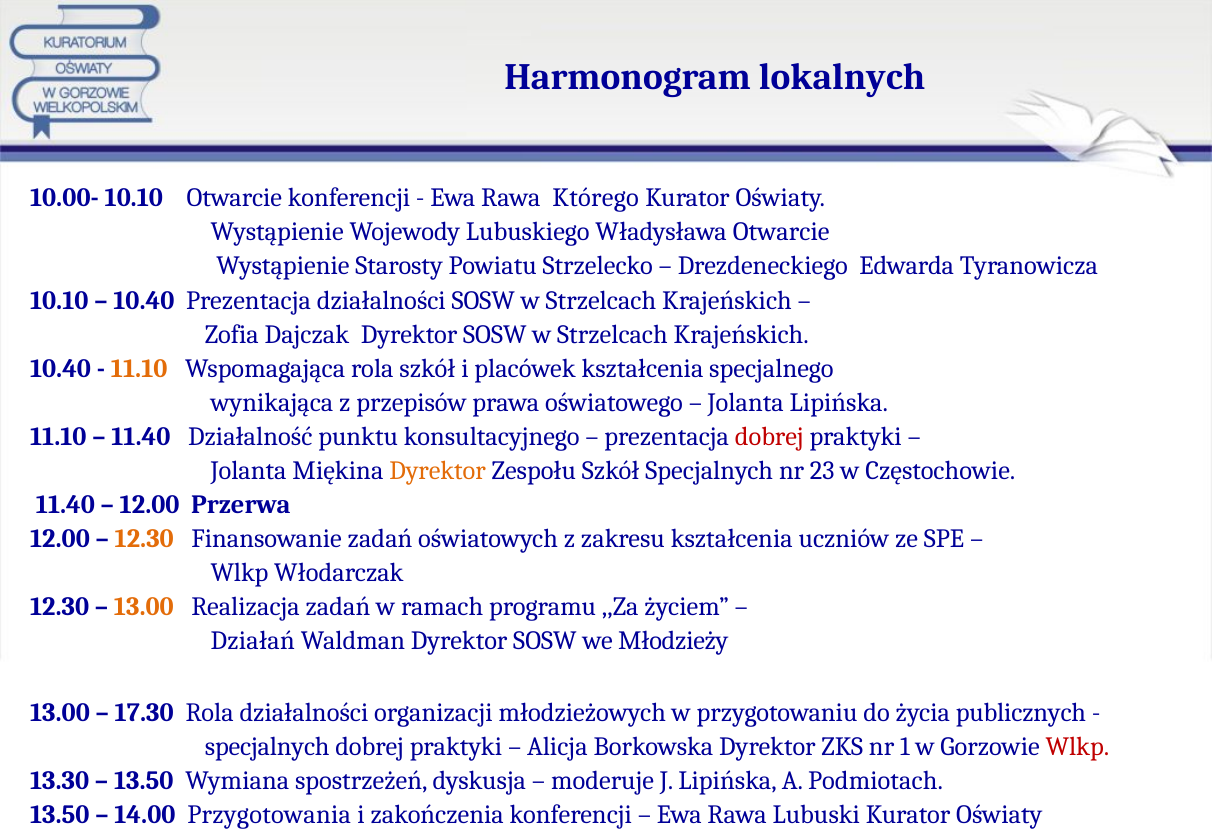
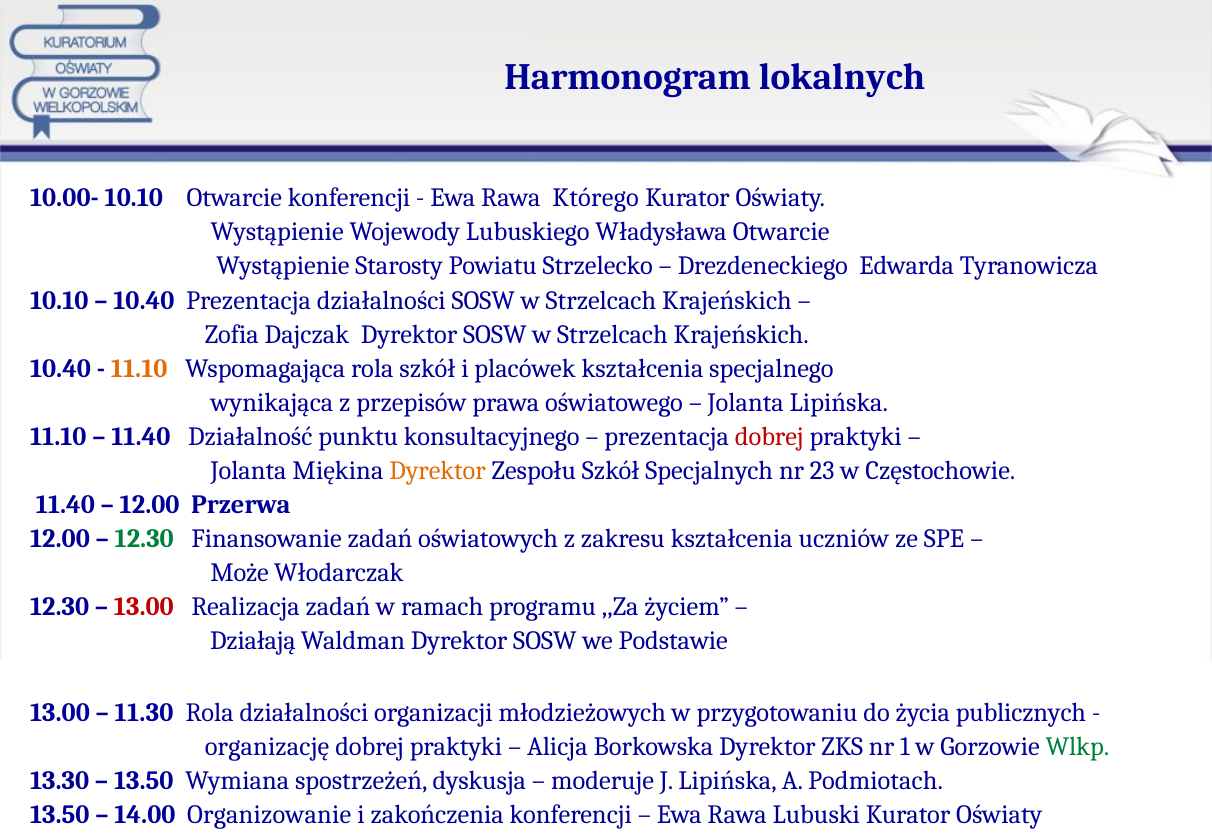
12.30 at (144, 539) colour: orange -> green
Wlkp at (240, 573): Wlkp -> Może
13.00 at (144, 607) colour: orange -> red
Działań: Działań -> Działają
Młodzieży: Młodzieży -> Podstawie
17.30: 17.30 -> 11.30
specjalnych at (267, 747): specjalnych -> organizację
Wlkp at (1077, 747) colour: red -> green
Przygotowania: Przygotowania -> Organizowanie
